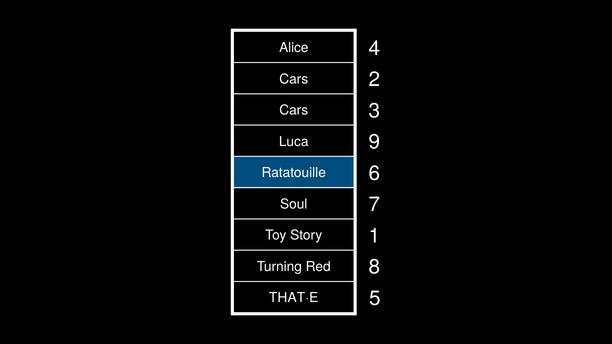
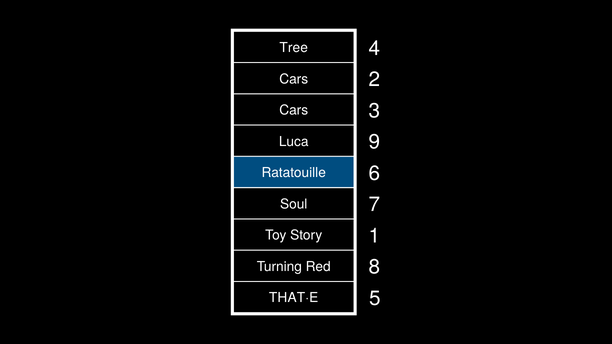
Alice: Alice -> Tree
